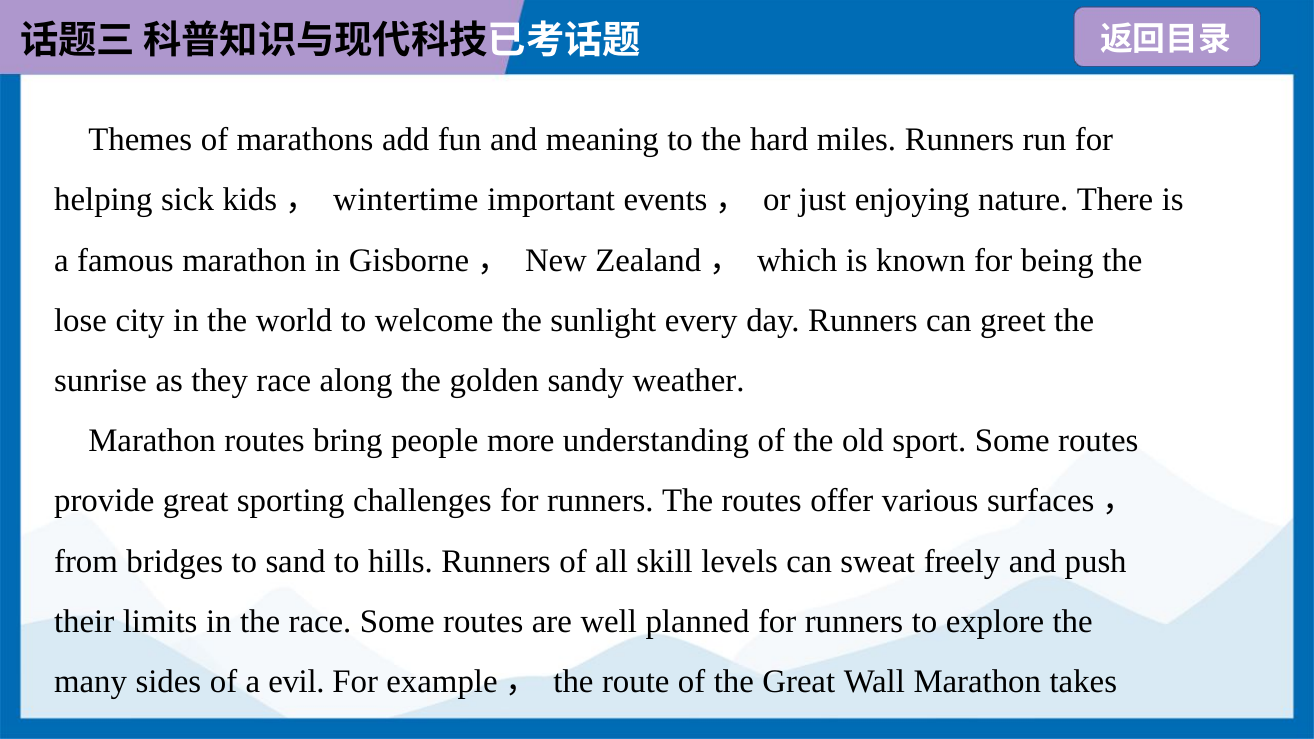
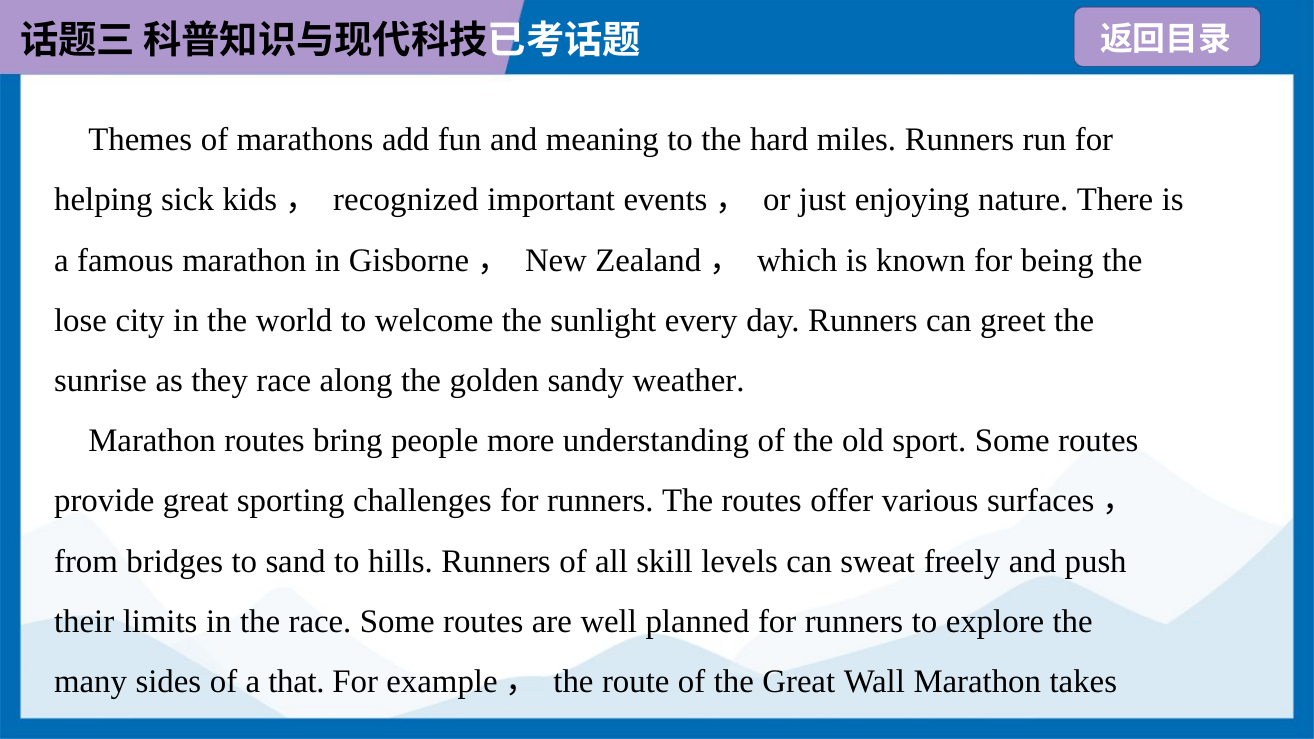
wintertime: wintertime -> recognized
evil: evil -> that
